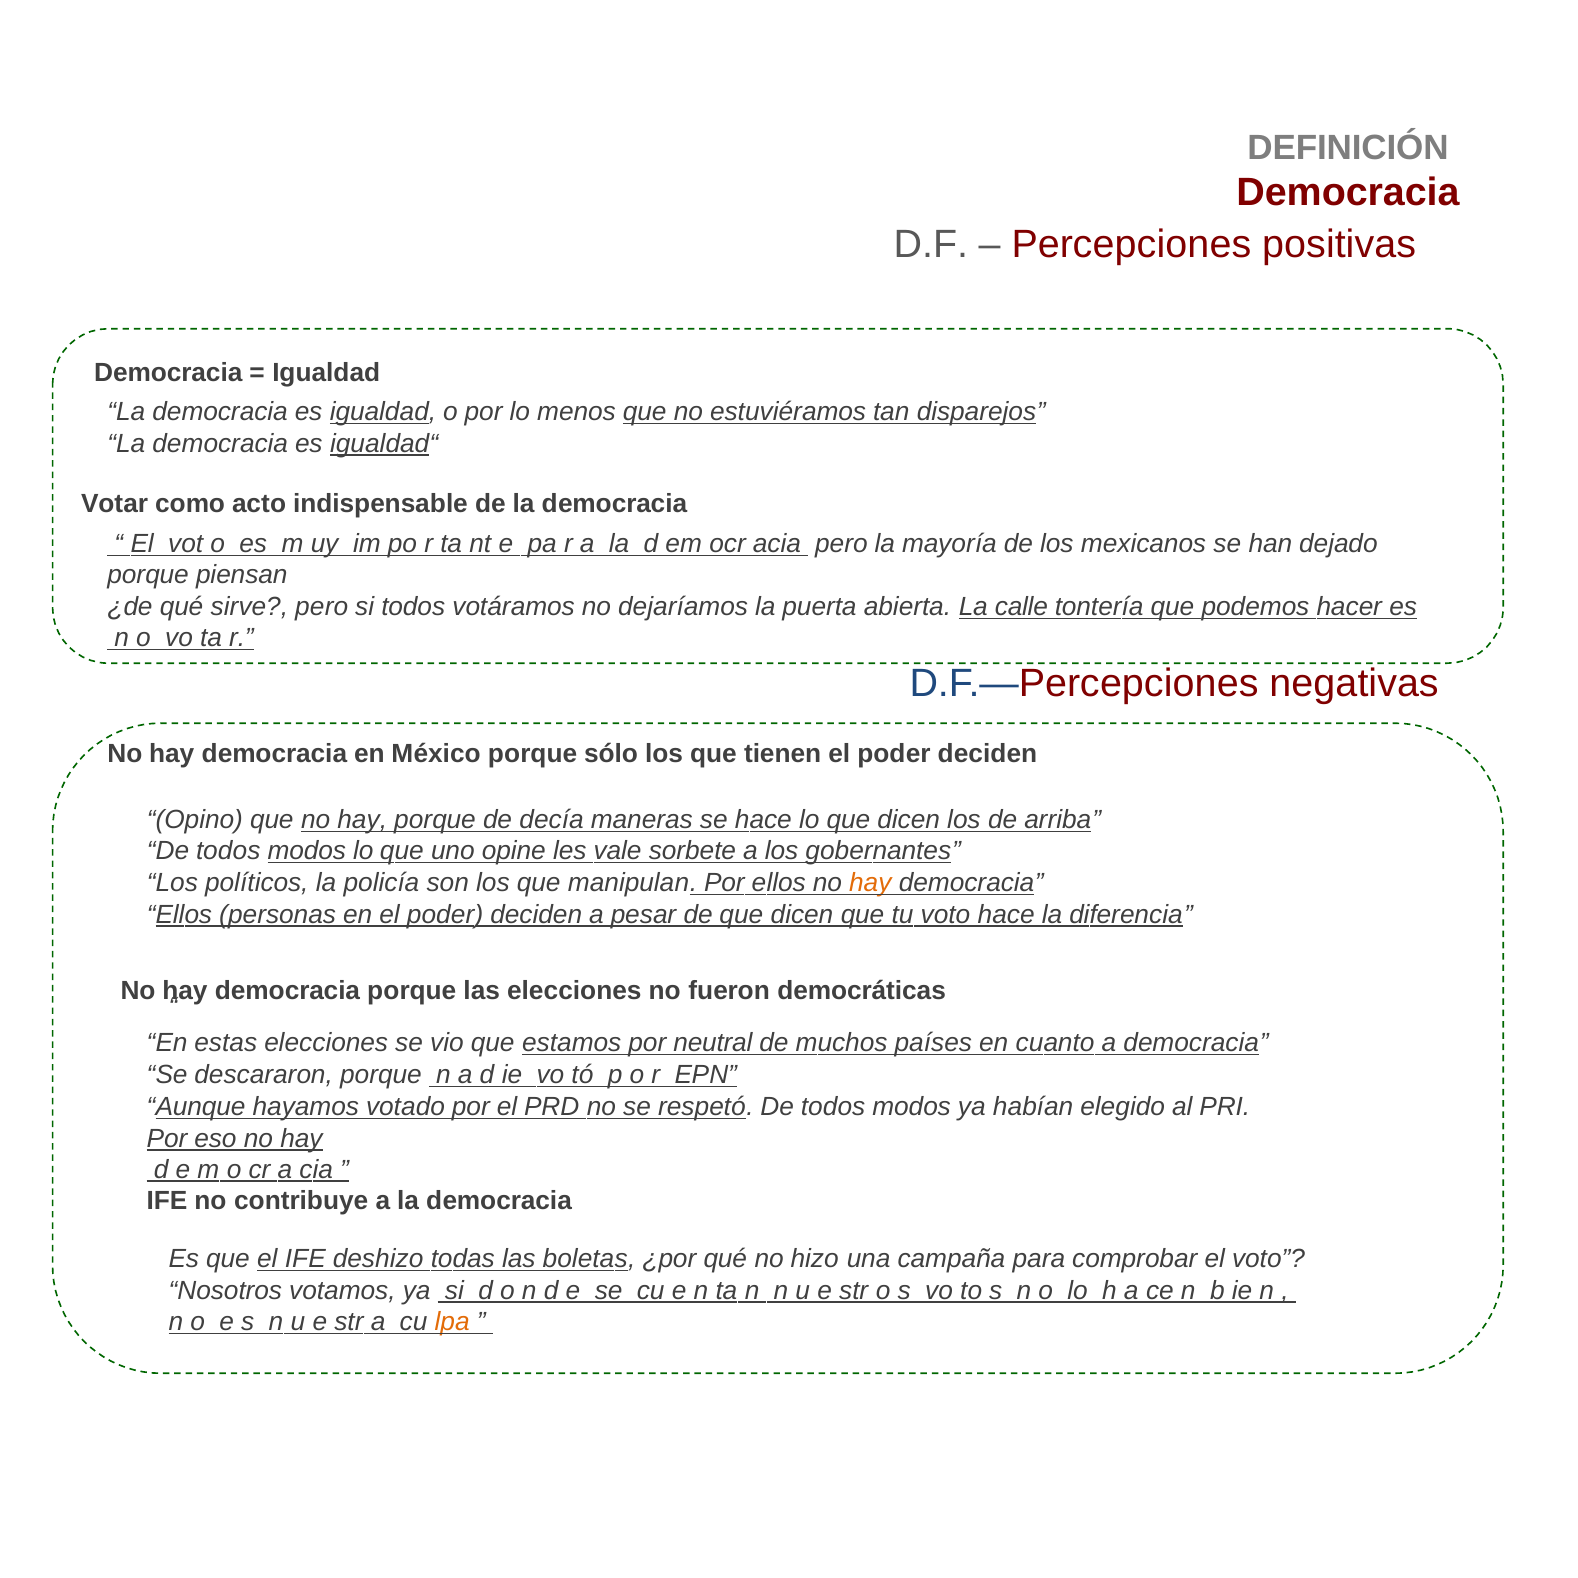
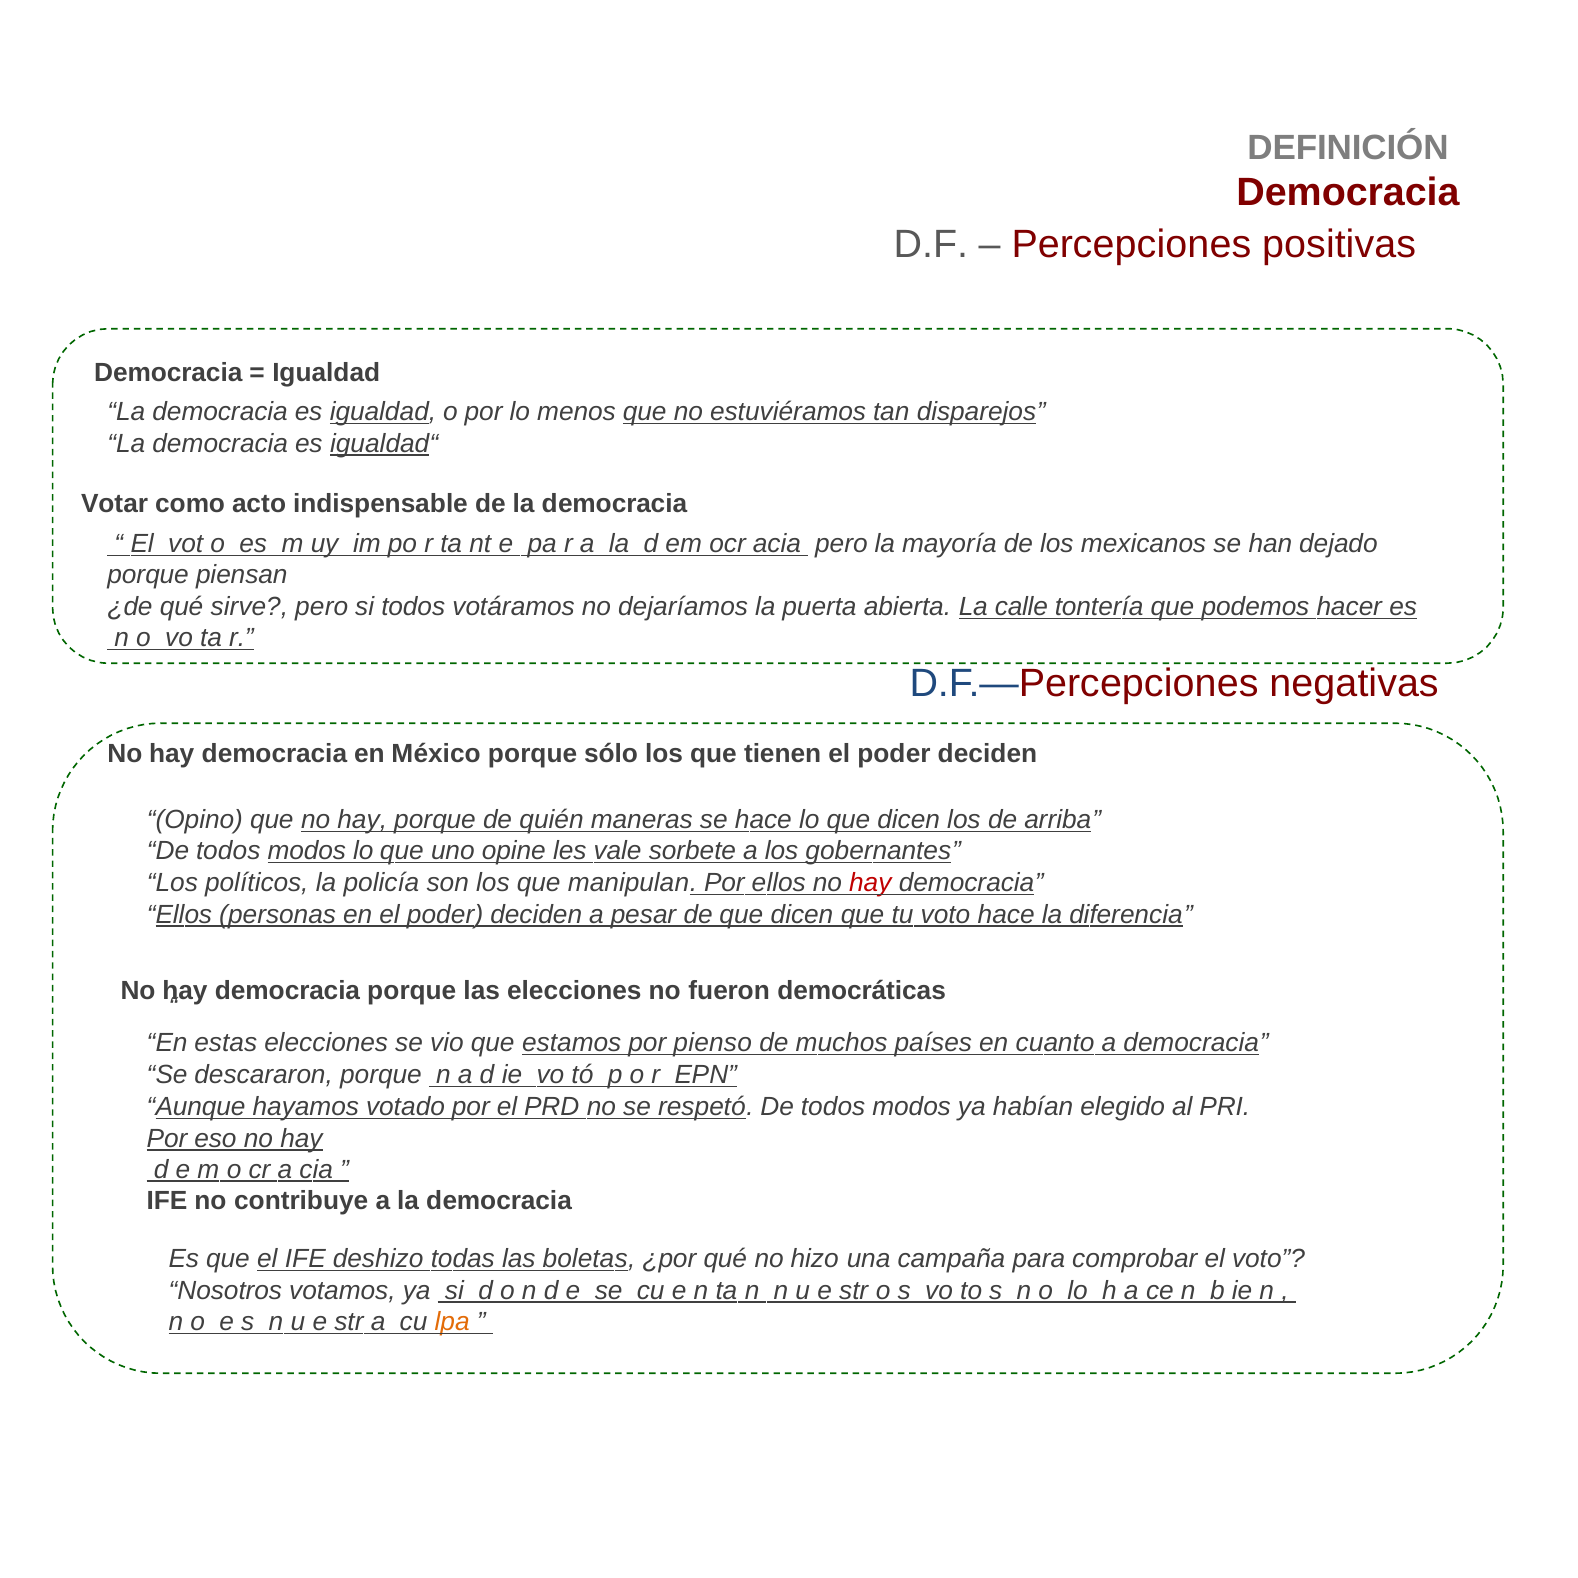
decía: decía -> quién
hay at (870, 883) colour: orange -> red
neutral: neutral -> pienso
